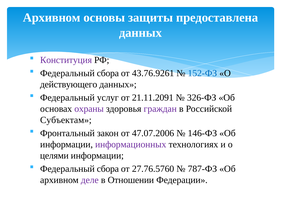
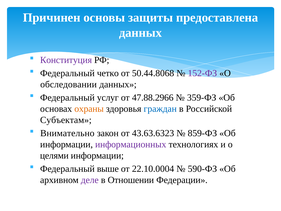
Архивном at (52, 18): Архивном -> Причинен
сбора at (108, 73): сбора -> четко
43.76.9261: 43.76.9261 -> 50.44.8068
152-ФЗ colour: blue -> purple
действующего: действующего -> обследовании
21.11.2091: 21.11.2091 -> 47.88.2966
326-ФЗ: 326-ФЗ -> 359-ФЗ
охраны colour: purple -> orange
граждан colour: purple -> blue
Фронтальный: Фронтальный -> Внимательно
47.07.2006: 47.07.2006 -> 43.63.6323
146-ФЗ: 146-ФЗ -> 859-ФЗ
сбора at (108, 169): сбора -> выше
27.76.5760: 27.76.5760 -> 22.10.0004
787-ФЗ: 787-ФЗ -> 590-ФЗ
